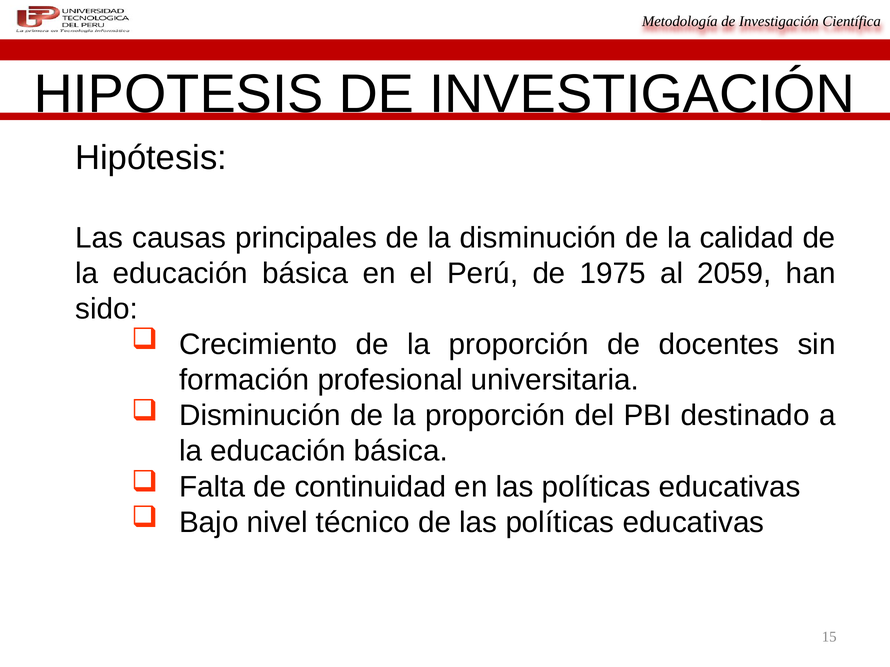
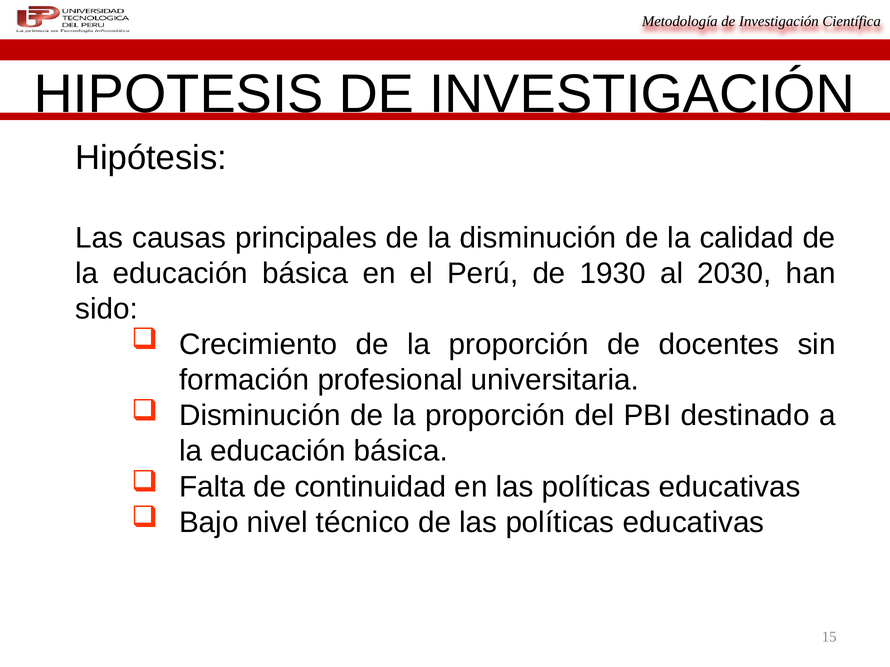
1975: 1975 -> 1930
2059: 2059 -> 2030
